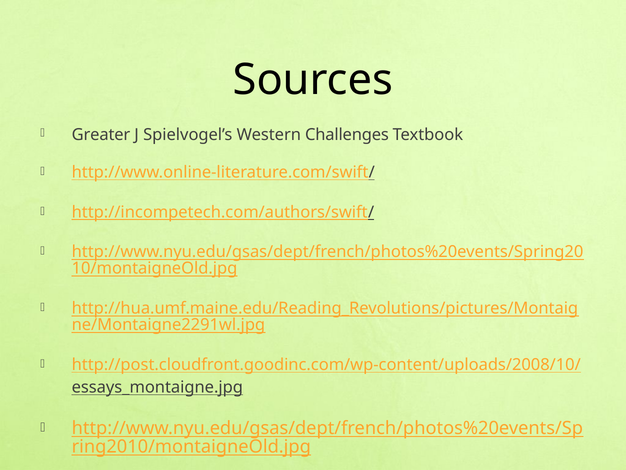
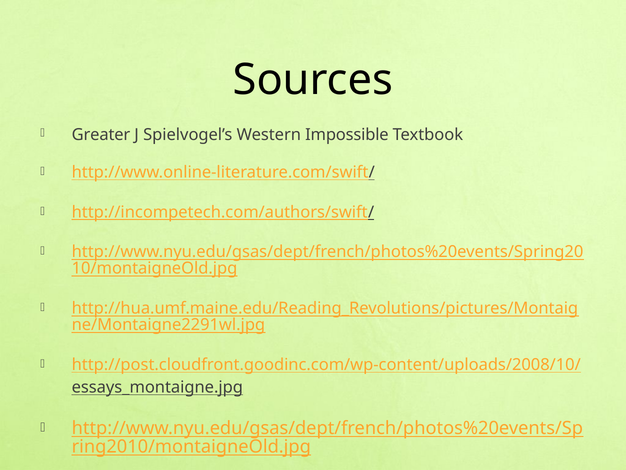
Challenges: Challenges -> Impossible
